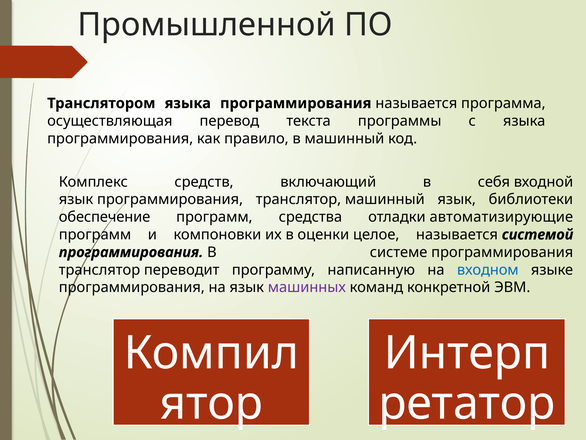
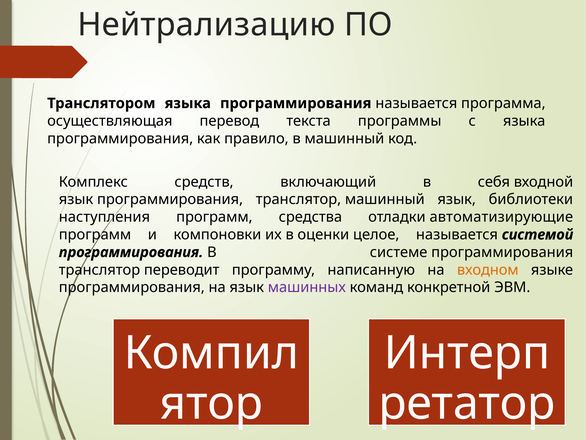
Промышленной: Промышленной -> Нейтрализацию
обеспечение: обеспечение -> наступления
входном colour: blue -> orange
